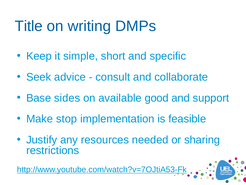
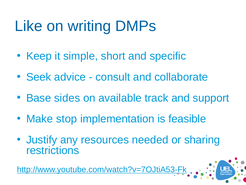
Title: Title -> Like
good: good -> track
